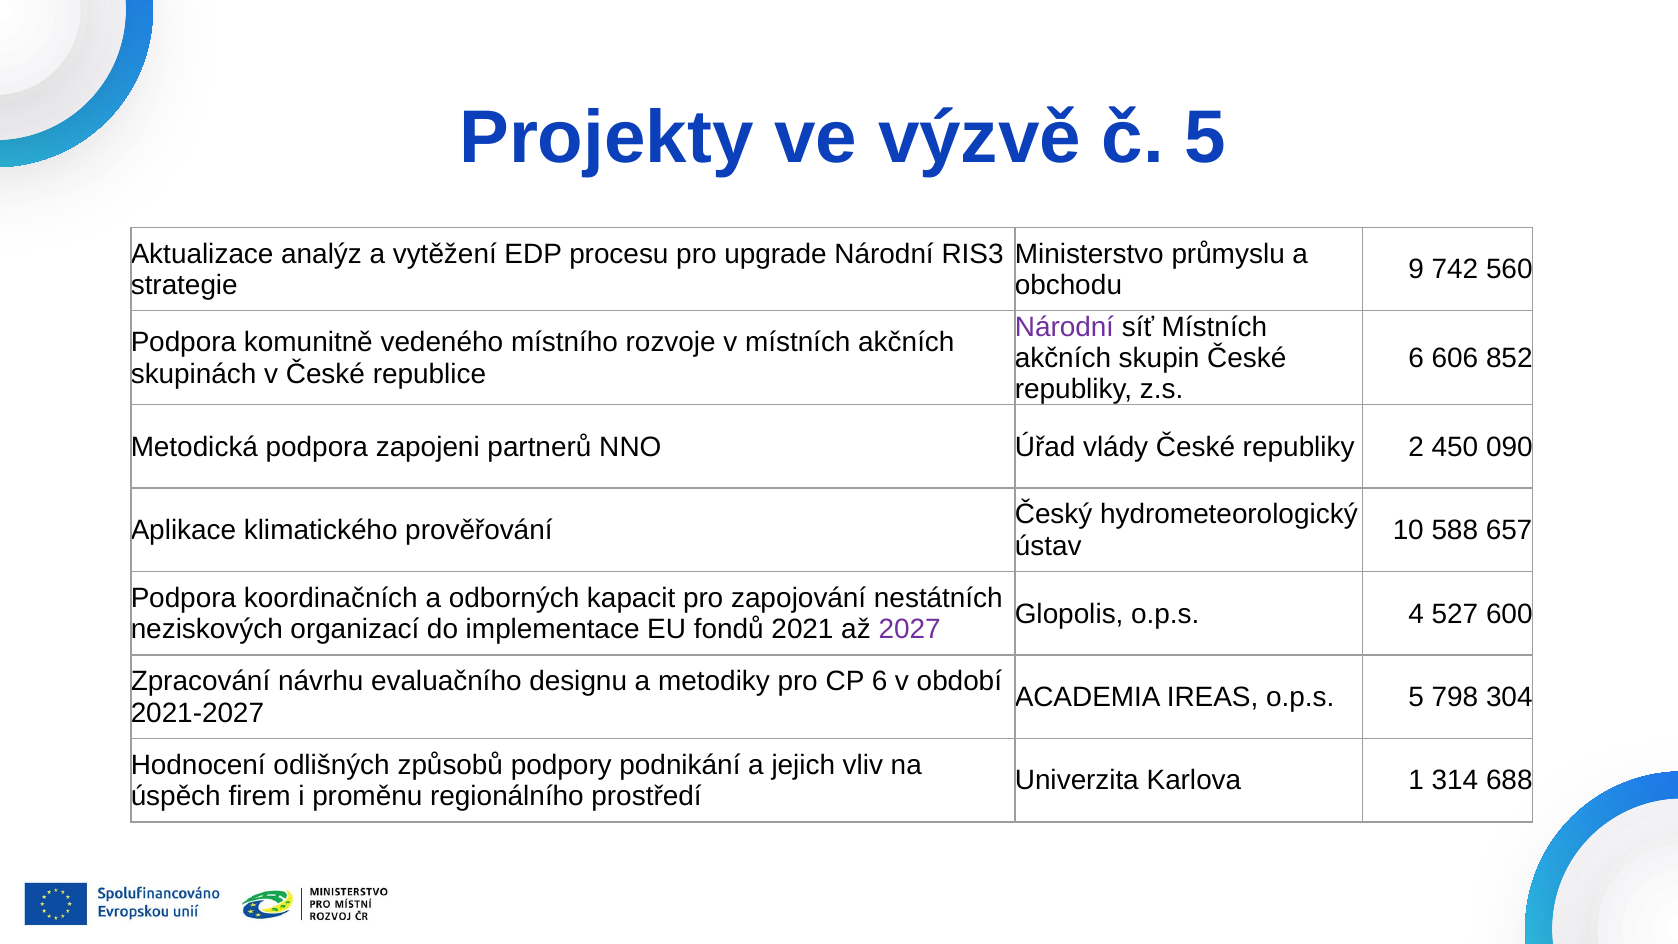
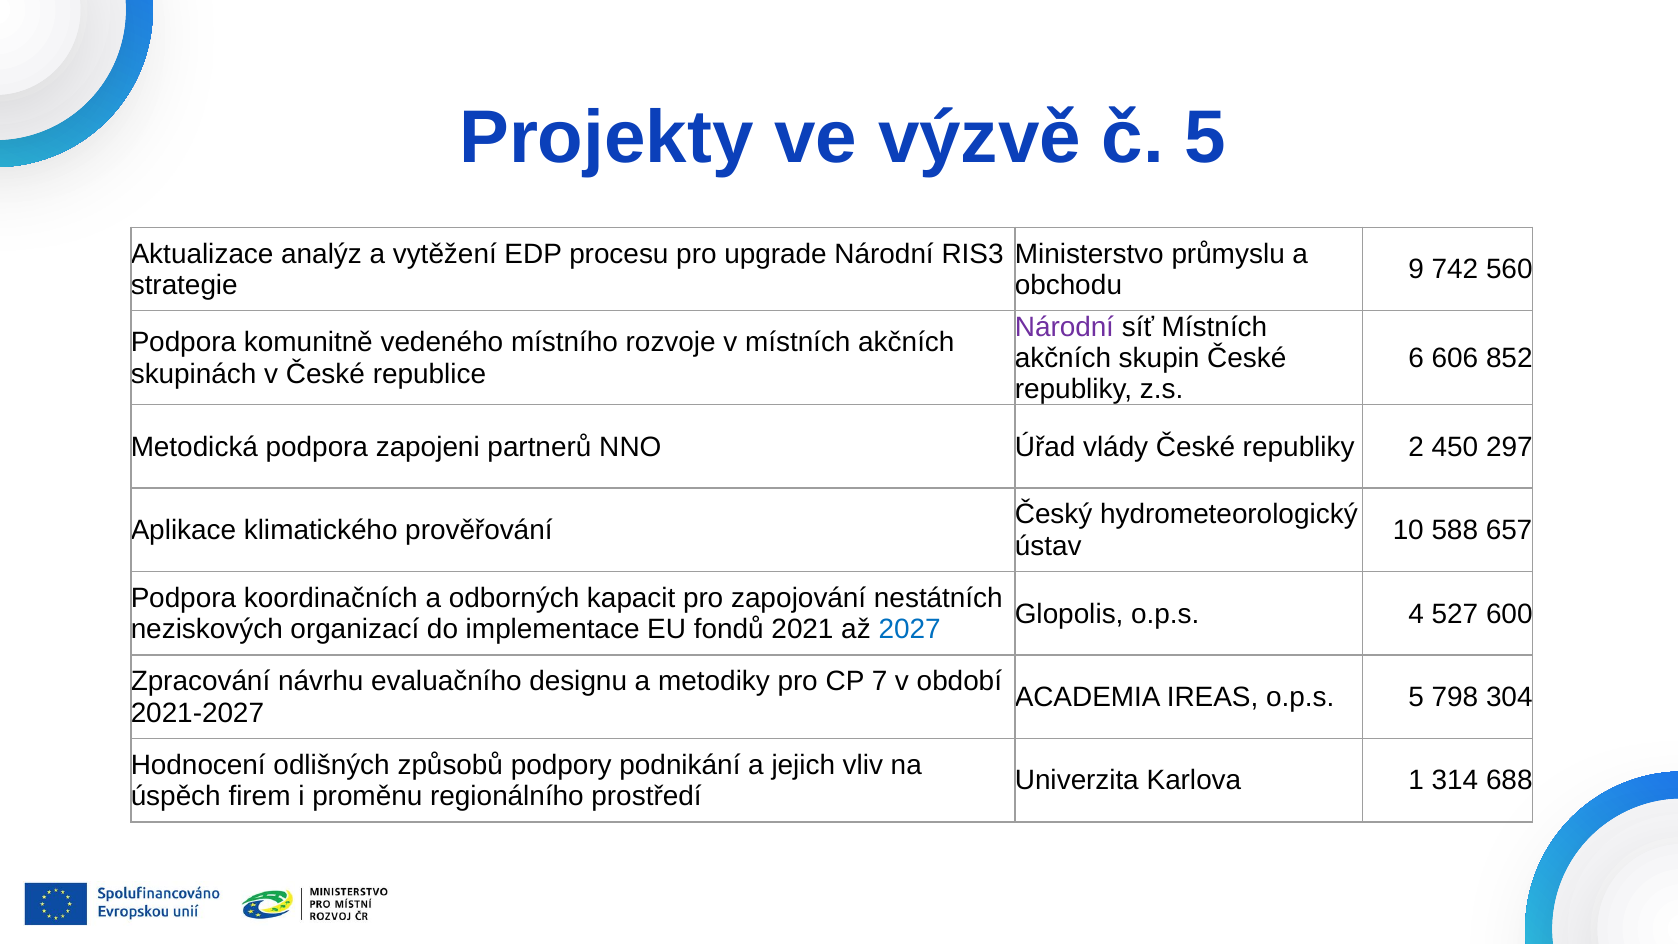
090: 090 -> 297
2027 colour: purple -> blue
CP 6: 6 -> 7
